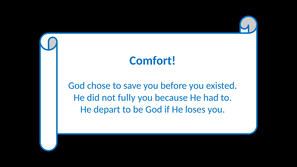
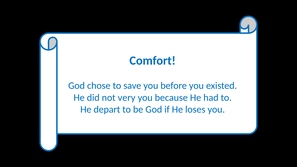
fully: fully -> very
